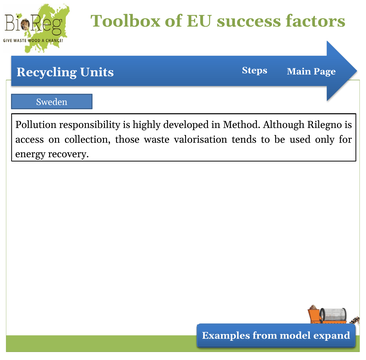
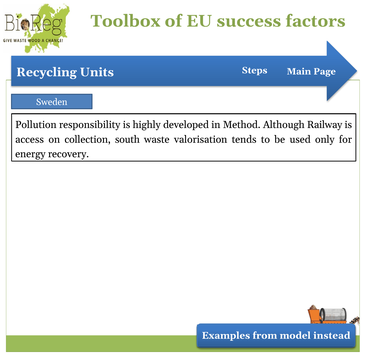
Rilegno: Rilegno -> Railway
those: those -> south
expand: expand -> instead
